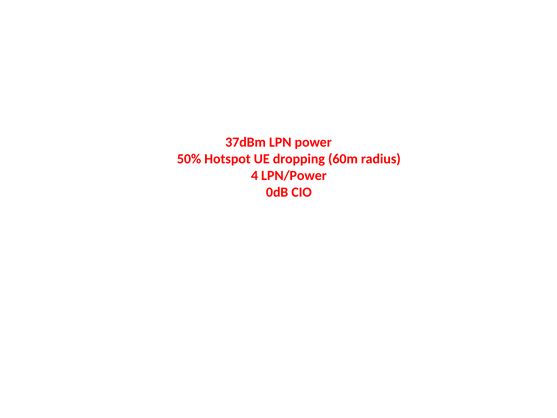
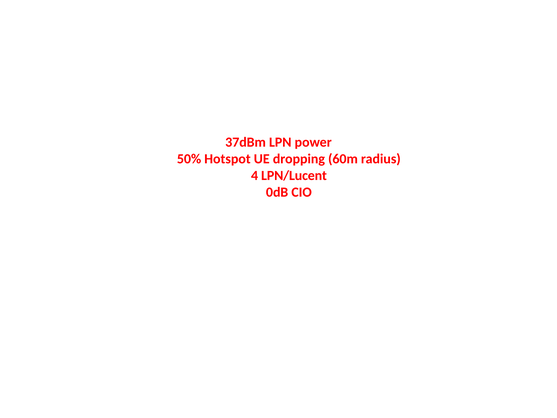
LPN/Power: LPN/Power -> LPN/Lucent
